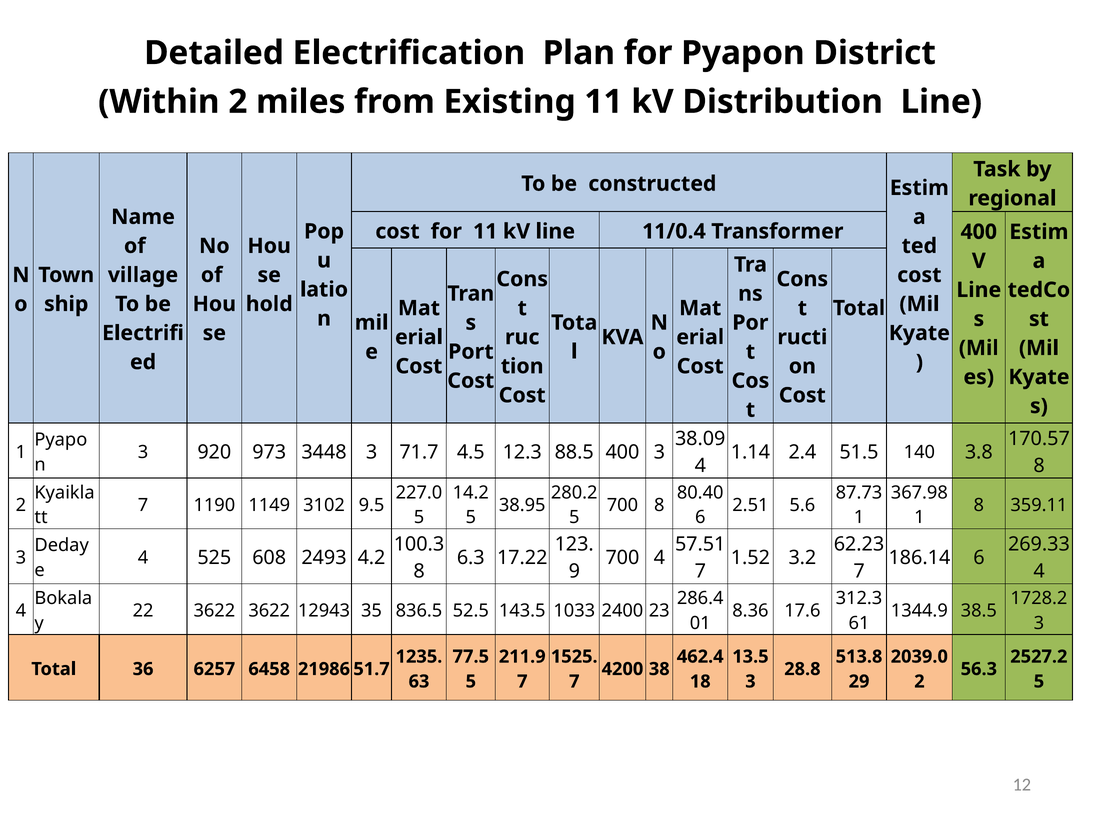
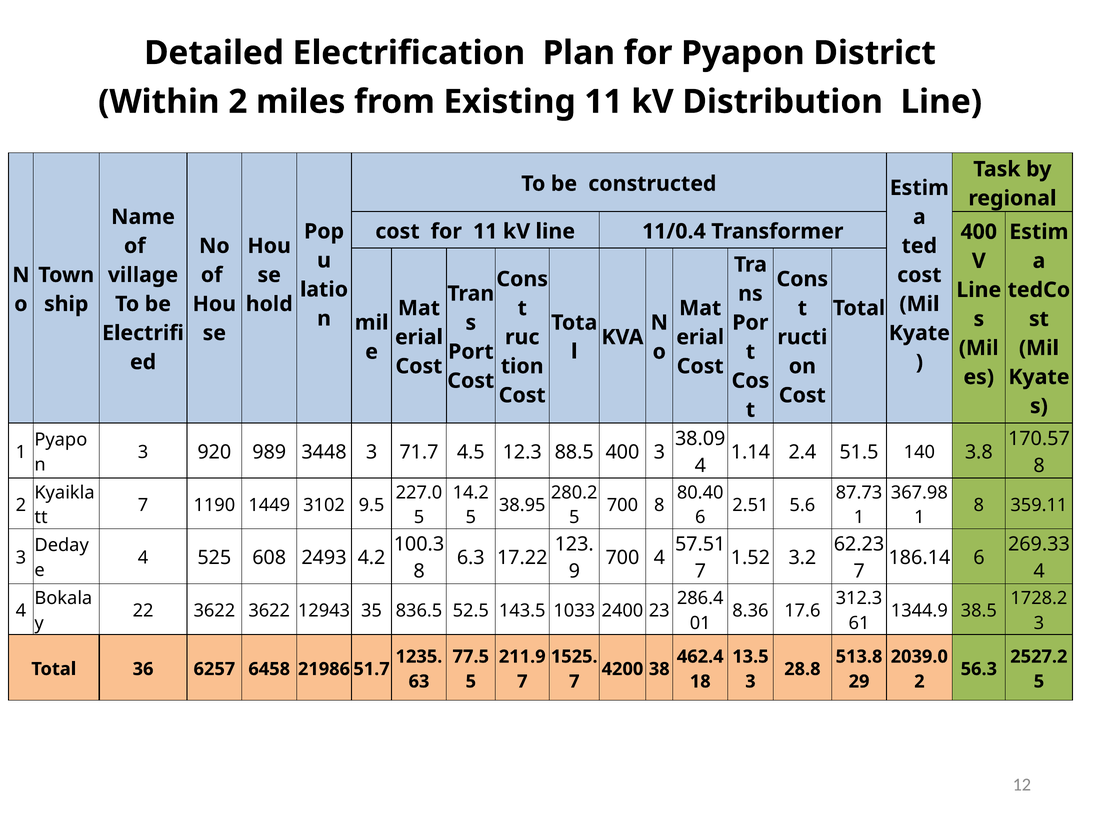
973: 973 -> 989
1149: 1149 -> 1449
